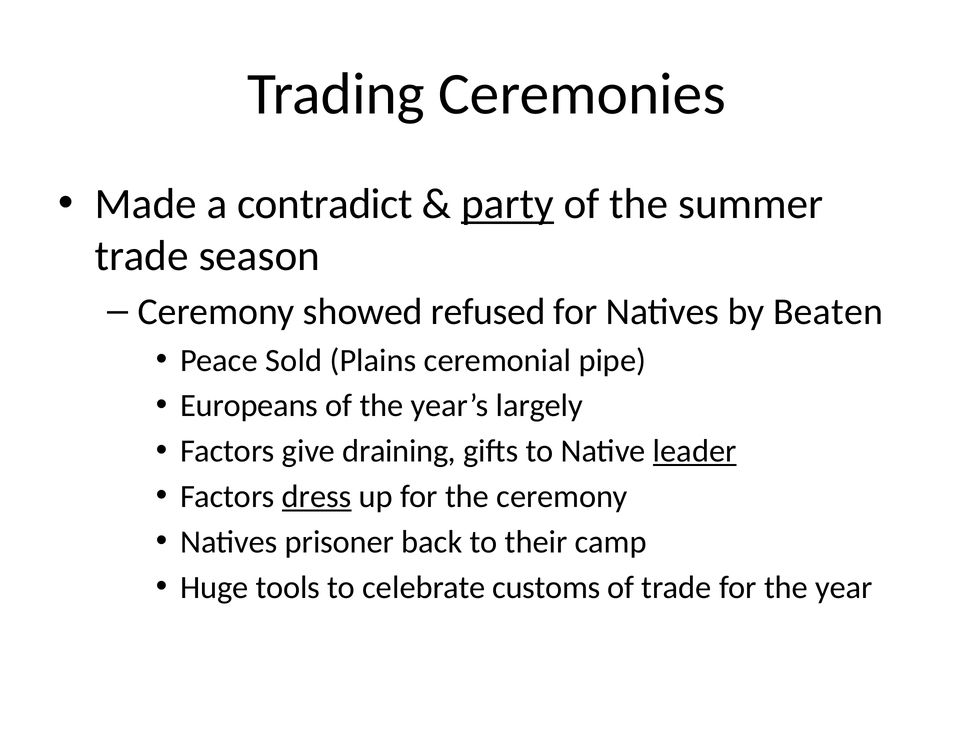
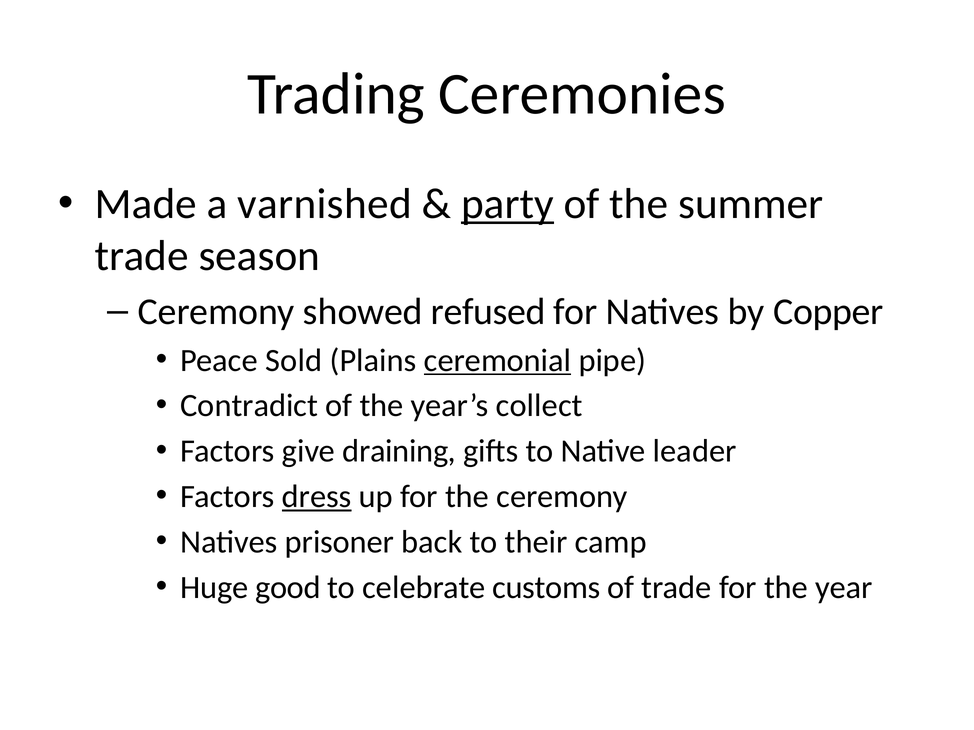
contradict: contradict -> varnished
Beaten: Beaten -> Copper
ceremonial underline: none -> present
Europeans: Europeans -> Contradict
largely: largely -> collect
leader underline: present -> none
tools: tools -> good
